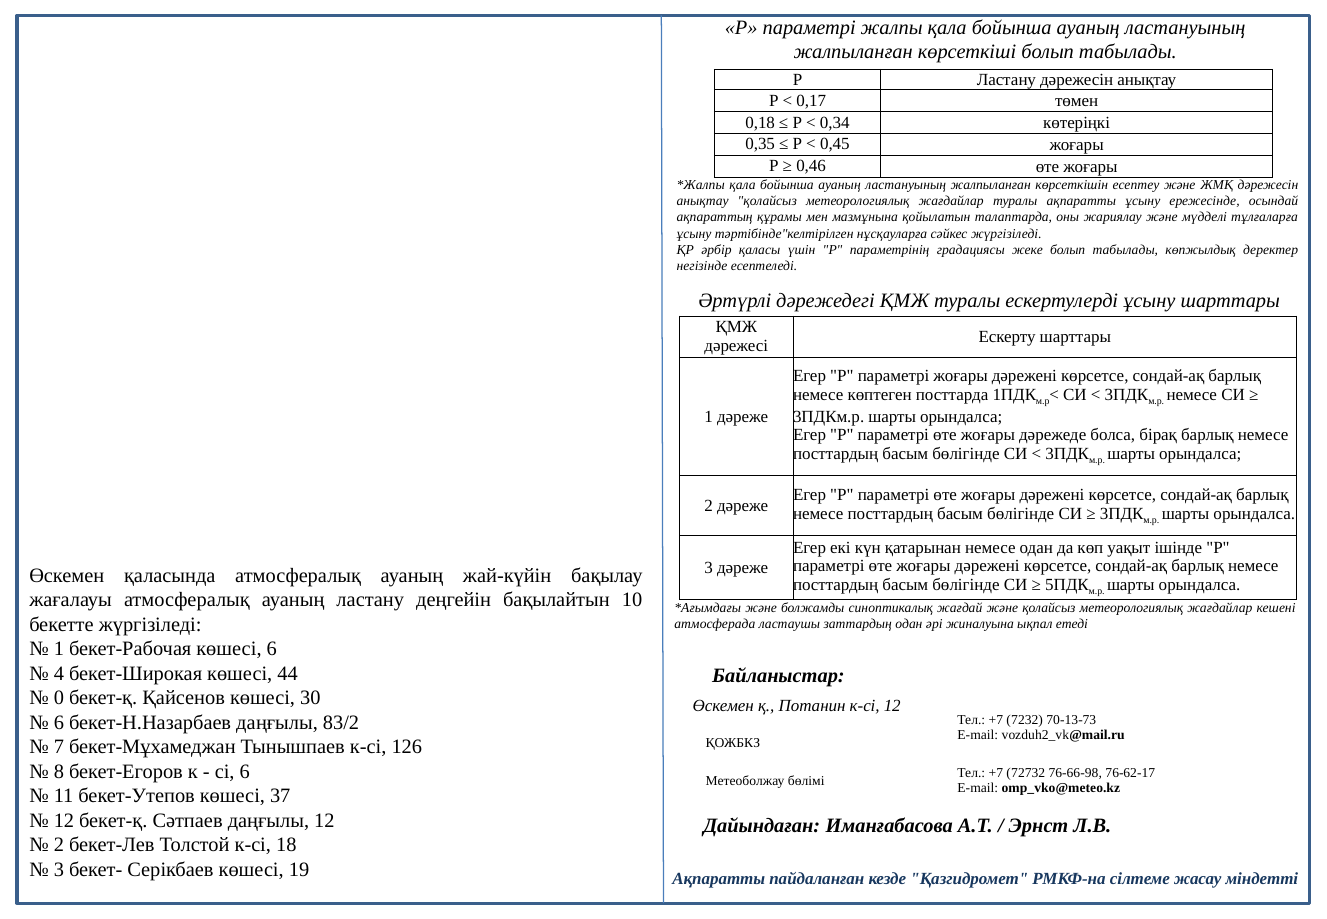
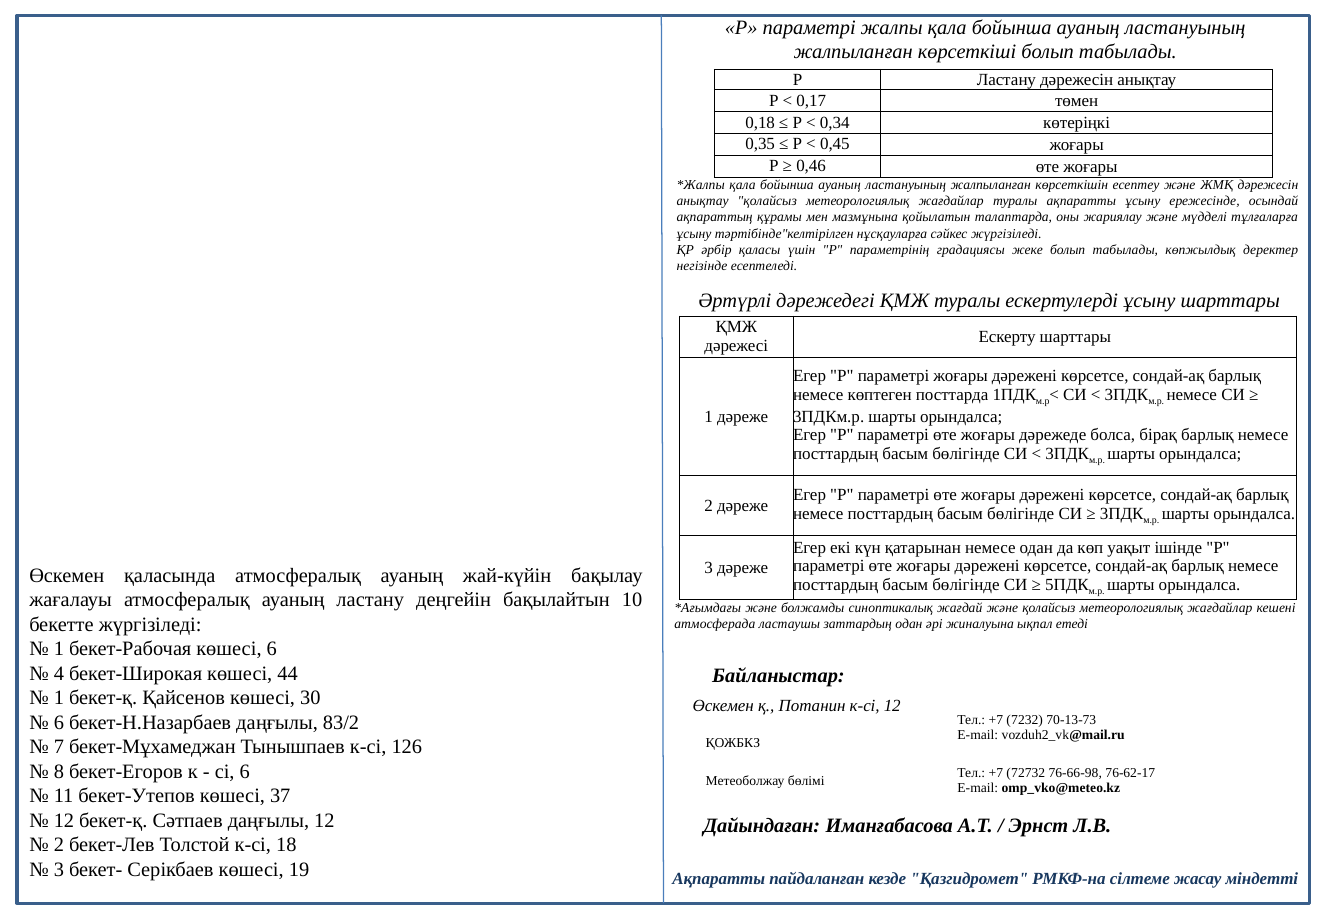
0 at (59, 698): 0 -> 1
